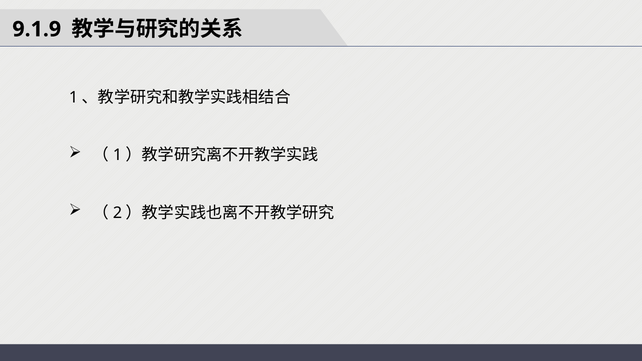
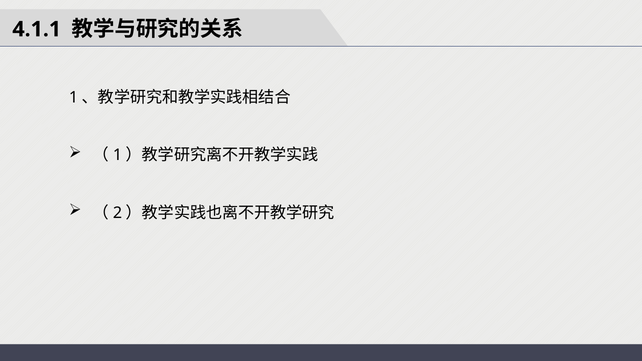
9.1.9: 9.1.9 -> 4.1.1
